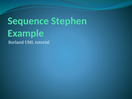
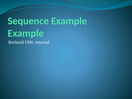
Sequence Stephen: Stephen -> Example
